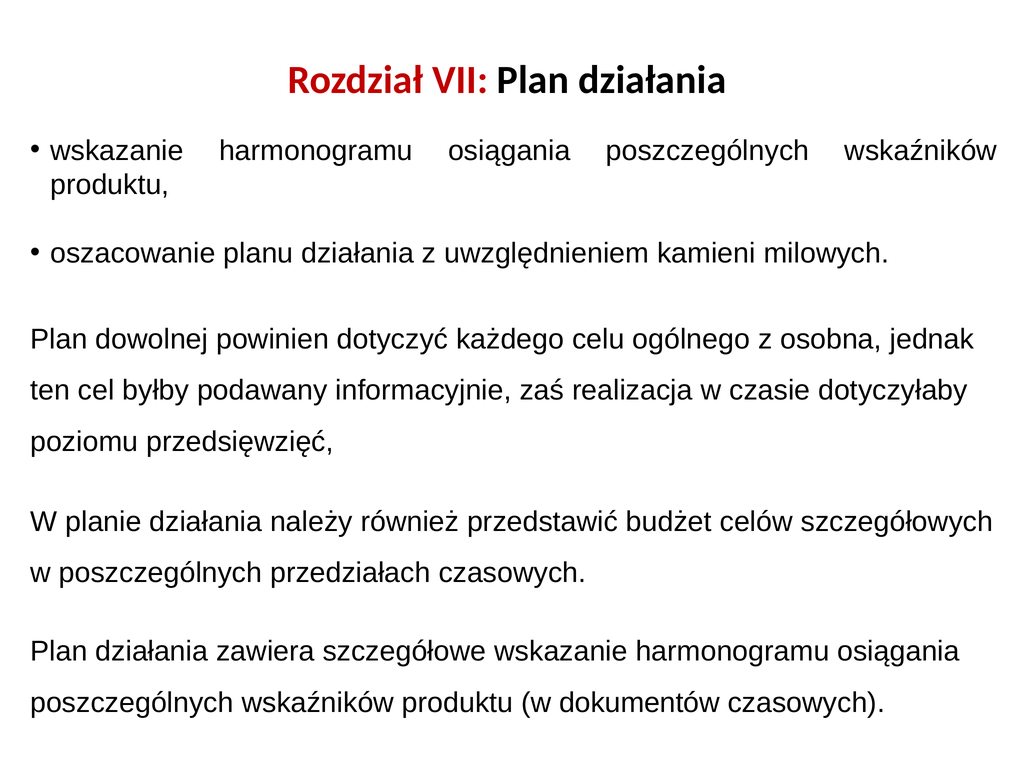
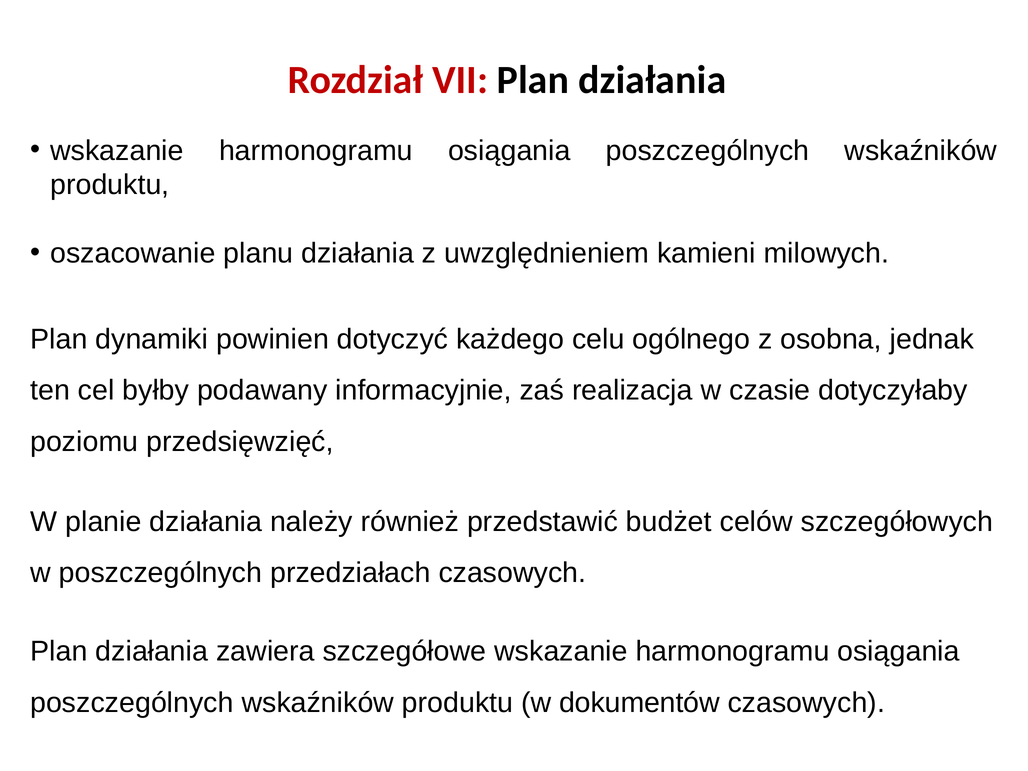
dowolnej: dowolnej -> dynamiki
